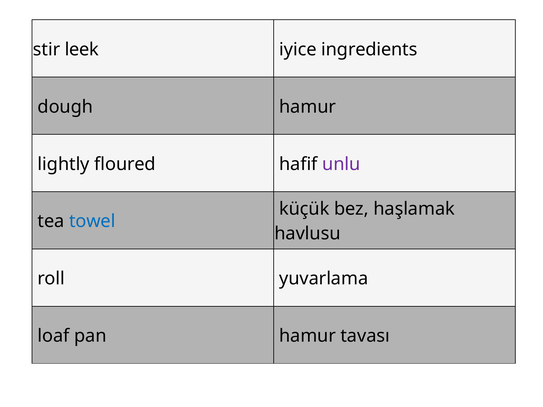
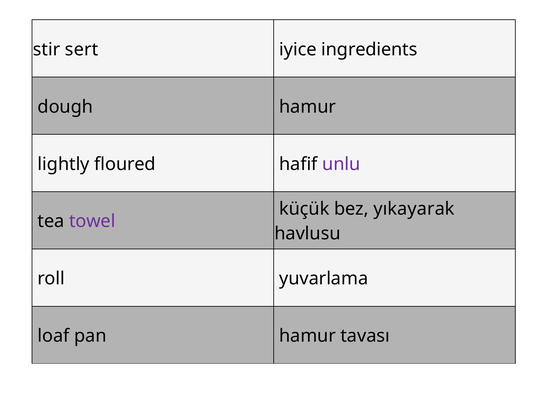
leek: leek -> sert
haşlamak: haşlamak -> yıkayarak
towel colour: blue -> purple
